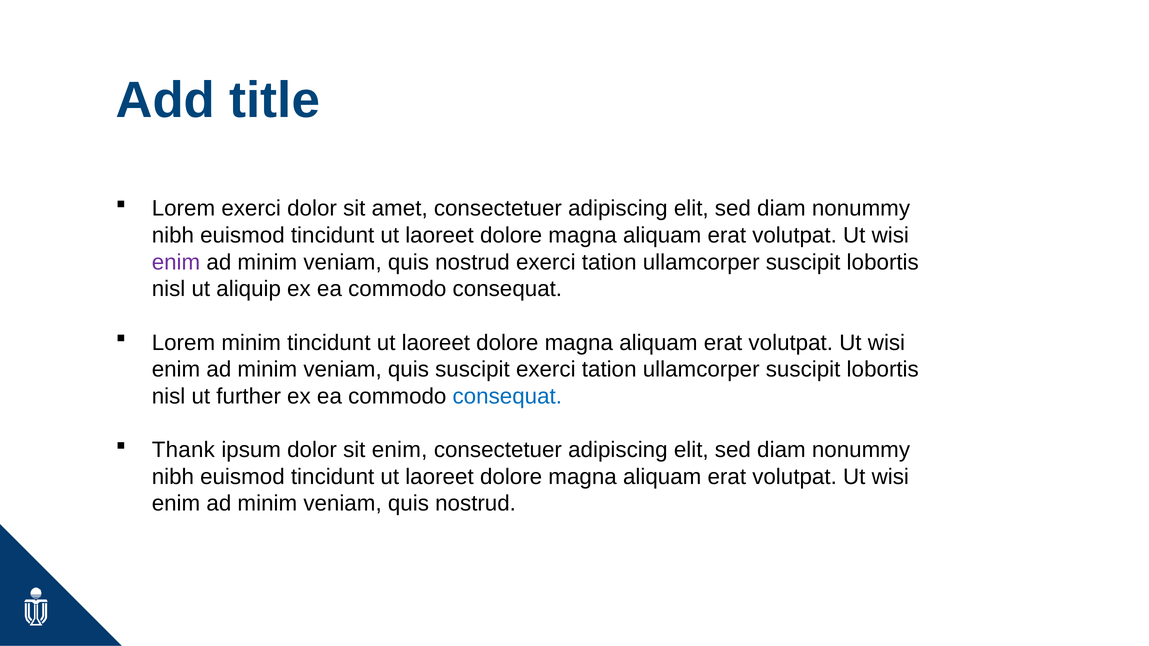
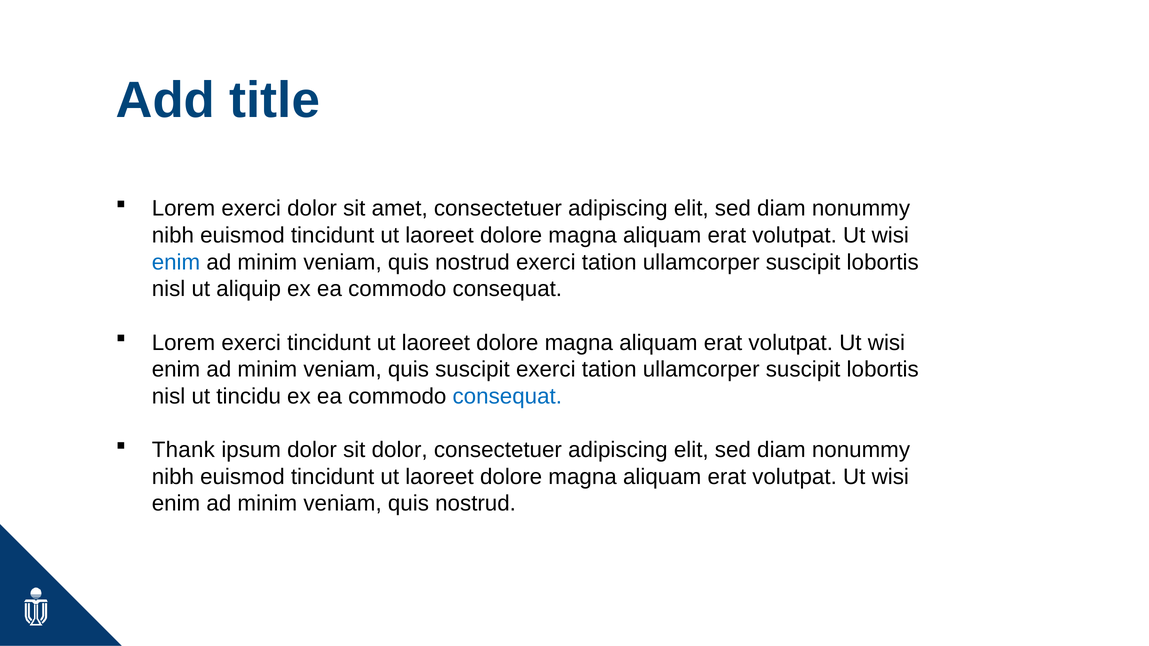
enim at (176, 262) colour: purple -> blue
minim at (251, 343): minim -> exerci
further: further -> tincidu
sit enim: enim -> dolor
